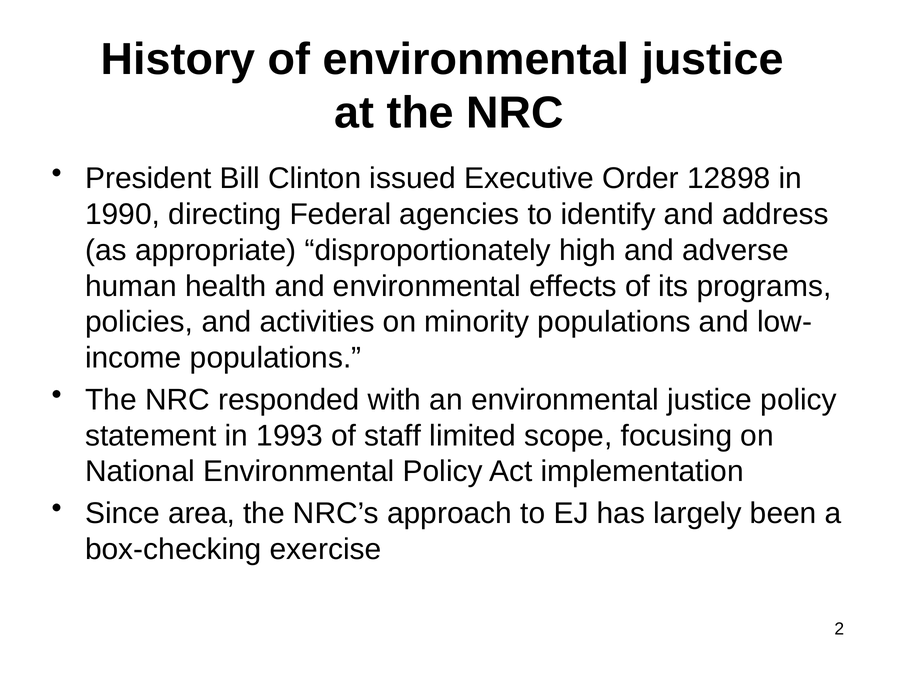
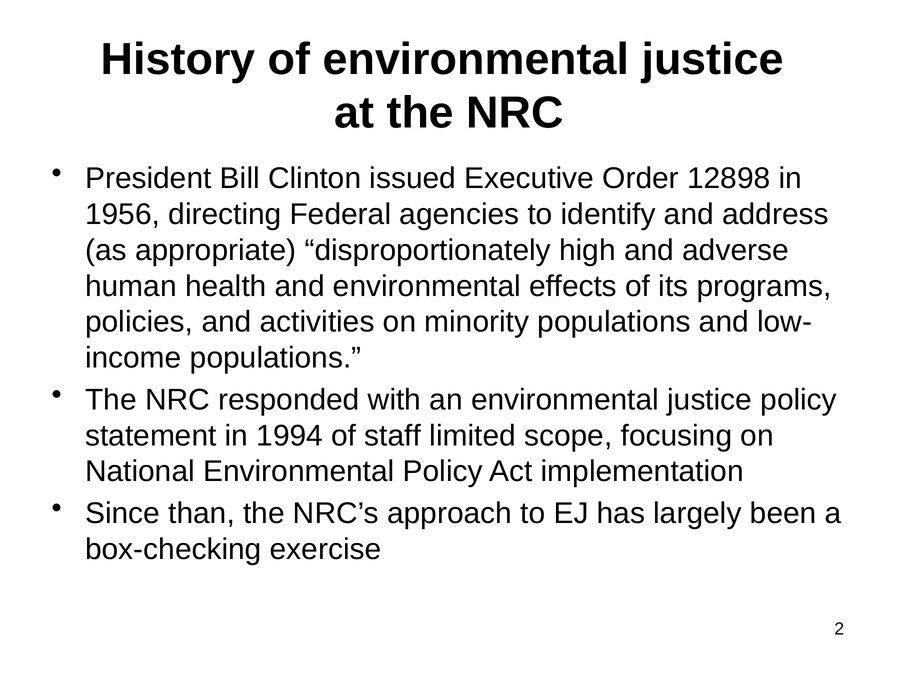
1990: 1990 -> 1956
1993: 1993 -> 1994
area: area -> than
